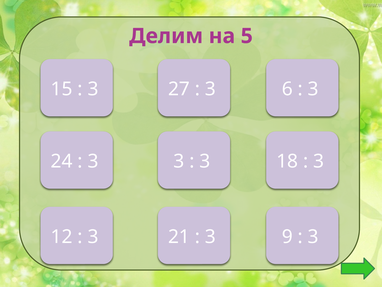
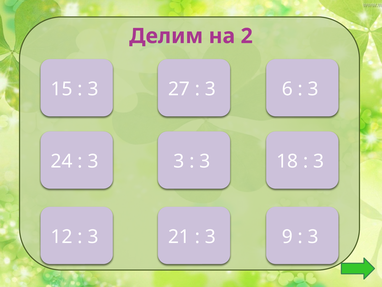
на 5: 5 -> 2
